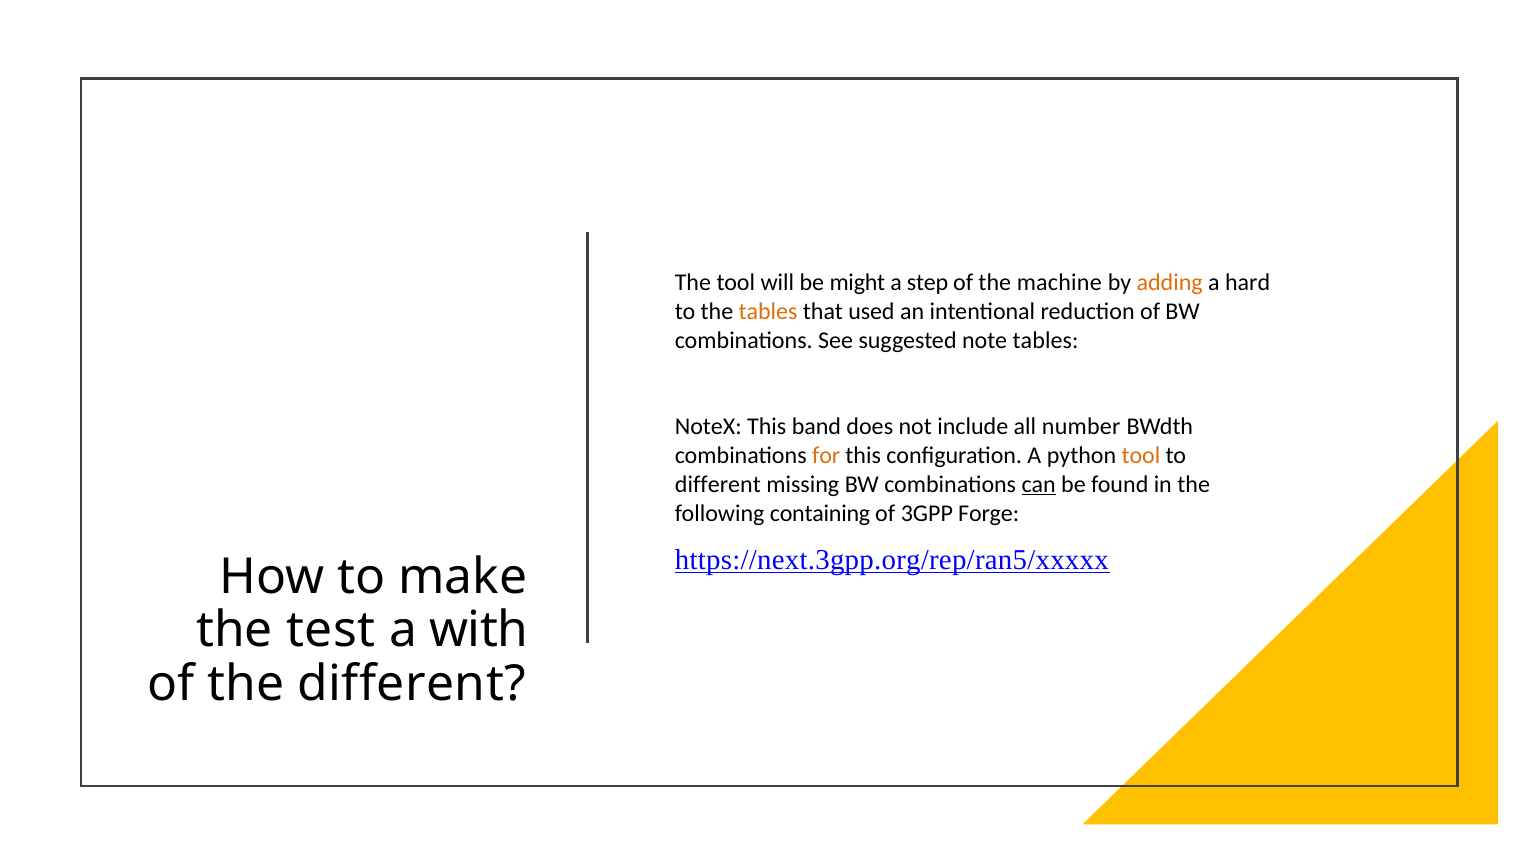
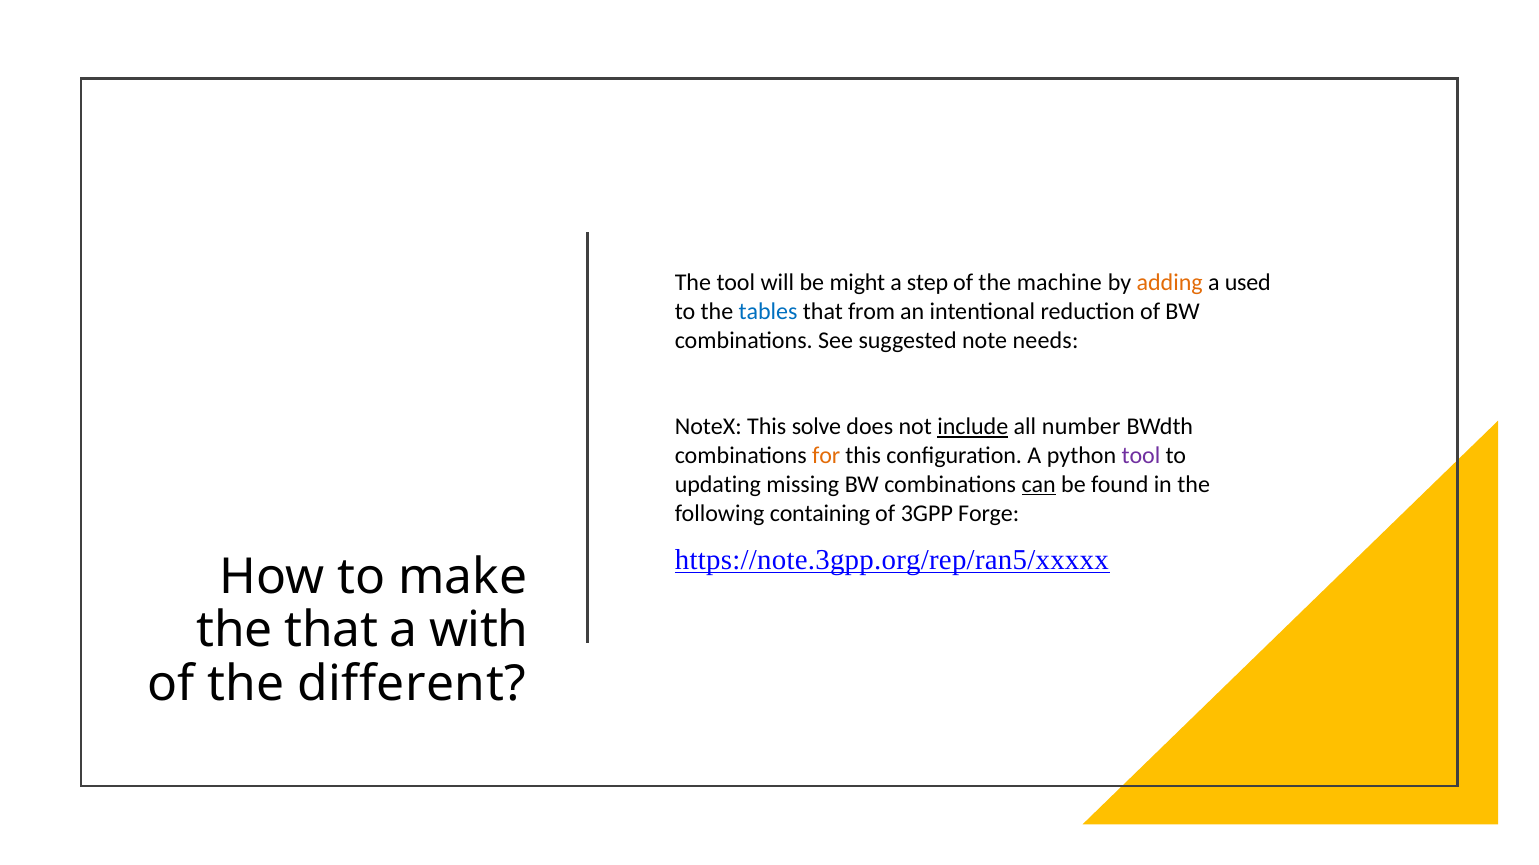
hard: hard -> used
tables at (768, 312) colour: orange -> blue
used: used -> from
note tables: tables -> needs
band: band -> solve
include underline: none -> present
tool at (1141, 456) colour: orange -> purple
different at (718, 485): different -> updating
https://next.3gpp.org/rep/ran5/xxxxx: https://next.3gpp.org/rep/ran5/xxxxx -> https://note.3gpp.org/rep/ran5/xxxxx
the test: test -> that
